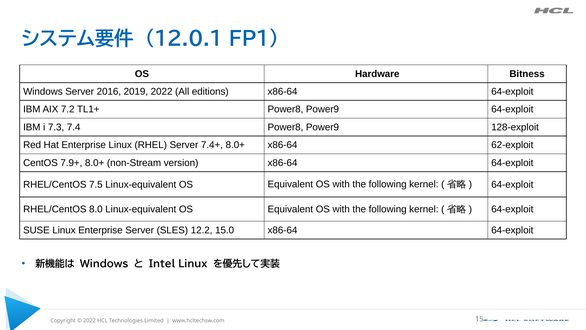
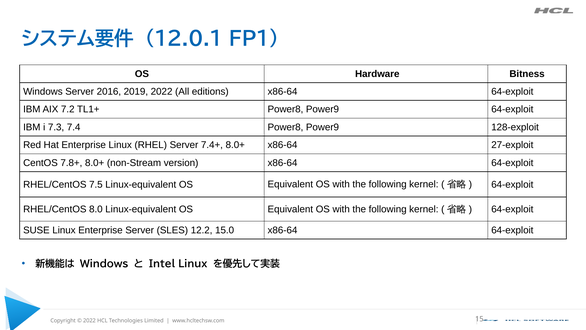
62-exploit: 62-exploit -> 27-exploit
7.9+: 7.9+ -> 7.8+
